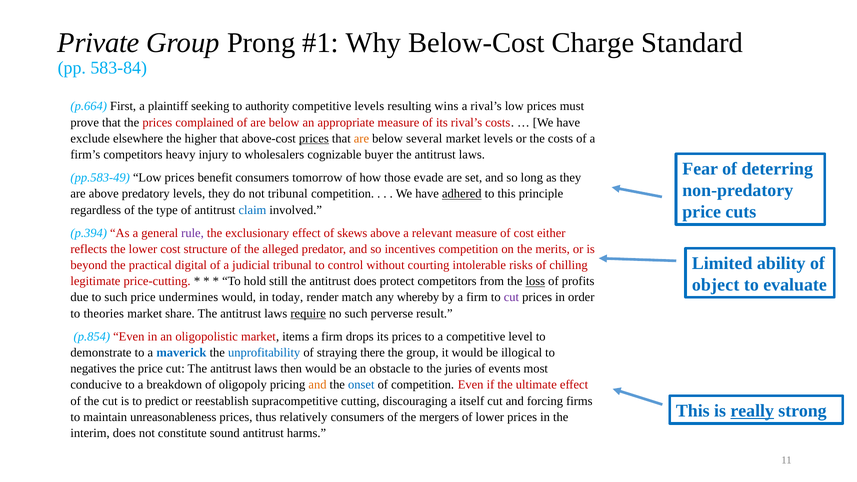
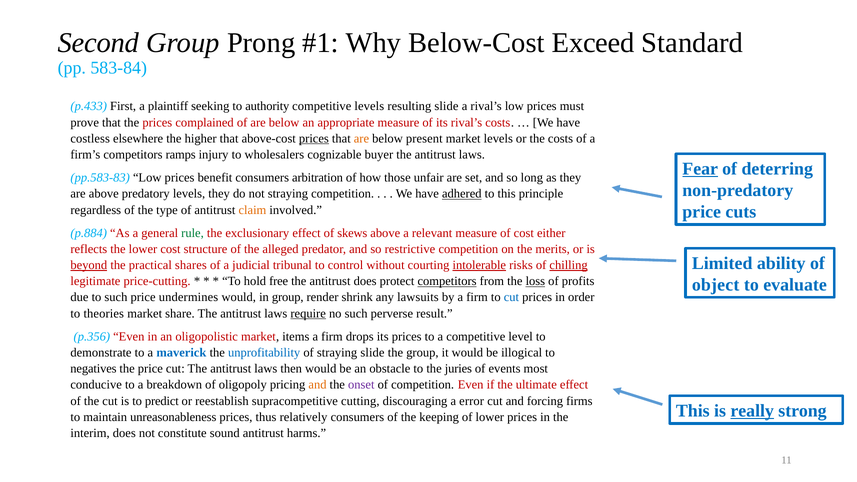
Private: Private -> Second
Charge: Charge -> Exceed
p.664: p.664 -> p.433
resulting wins: wins -> slide
exclude: exclude -> costless
several: several -> present
heavy: heavy -> ramps
Fear underline: none -> present
pp.583-49: pp.583-49 -> pp.583-83
tomorrow: tomorrow -> arbitration
evade: evade -> unfair
not tribunal: tribunal -> straying
claim colour: blue -> orange
p.394: p.394 -> p.884
rule colour: purple -> green
incentives: incentives -> restrictive
beyond underline: none -> present
digital: digital -> shares
intolerable underline: none -> present
chilling underline: none -> present
still: still -> free
competitors at (447, 281) underline: none -> present
in today: today -> group
match: match -> shrink
whereby: whereby -> lawsuits
cut at (511, 297) colour: purple -> blue
p.854: p.854 -> p.356
straying there: there -> slide
onset colour: blue -> purple
itself: itself -> error
mergers: mergers -> keeping
